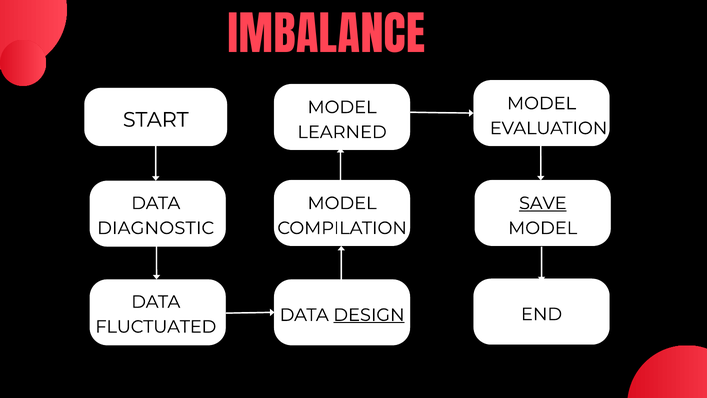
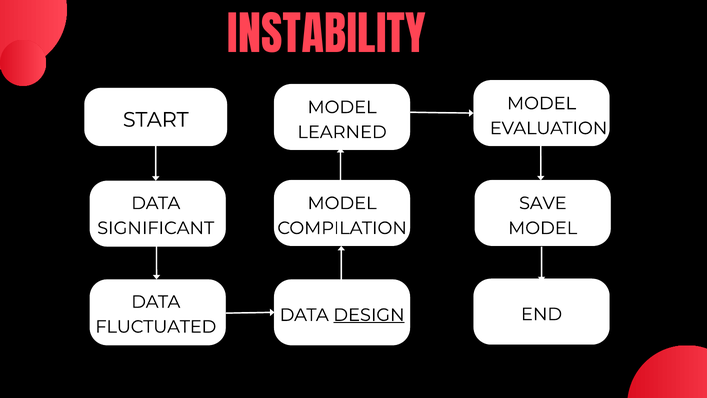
IMBALANCE: IMBALANCE -> INSTABILITY
SAVE underline: present -> none
DIAGNOSTIC: DIAGNOSTIC -> SIGNIFICANT
